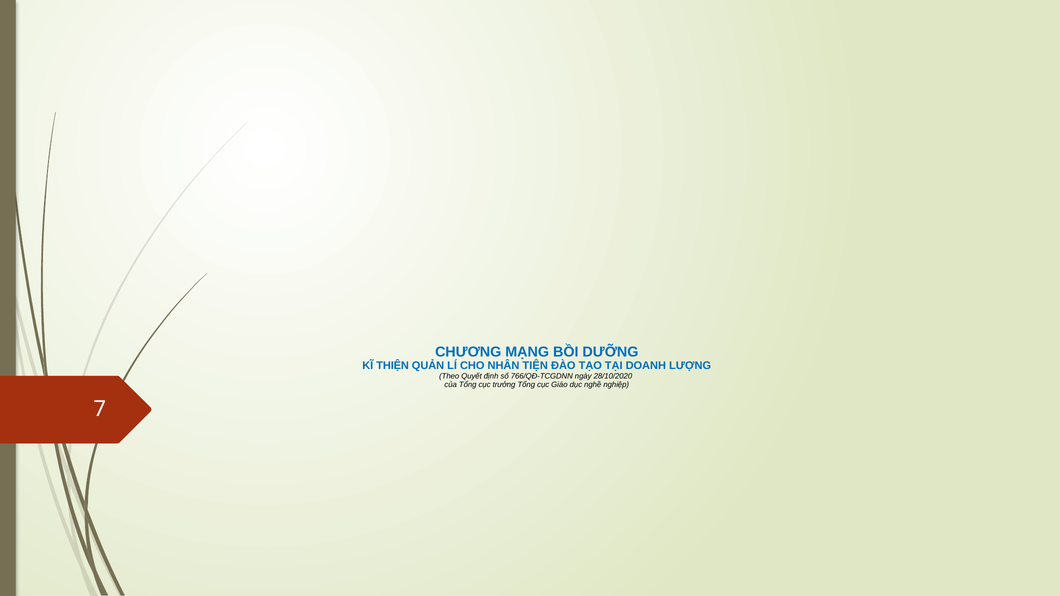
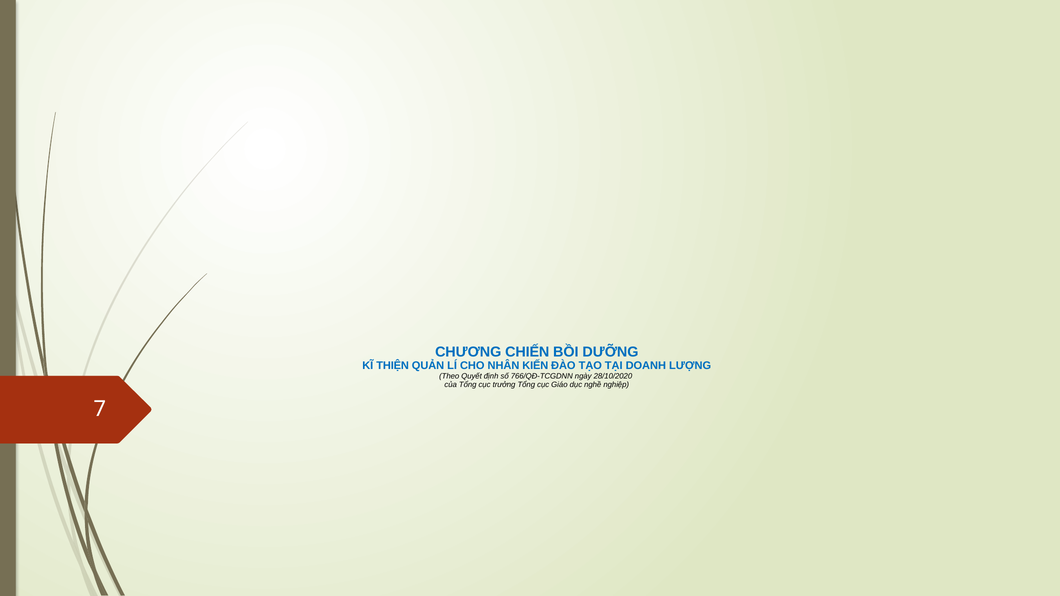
MẠNG: MẠNG -> CHIẾN
TIỆN: TIỆN -> KIẾN
